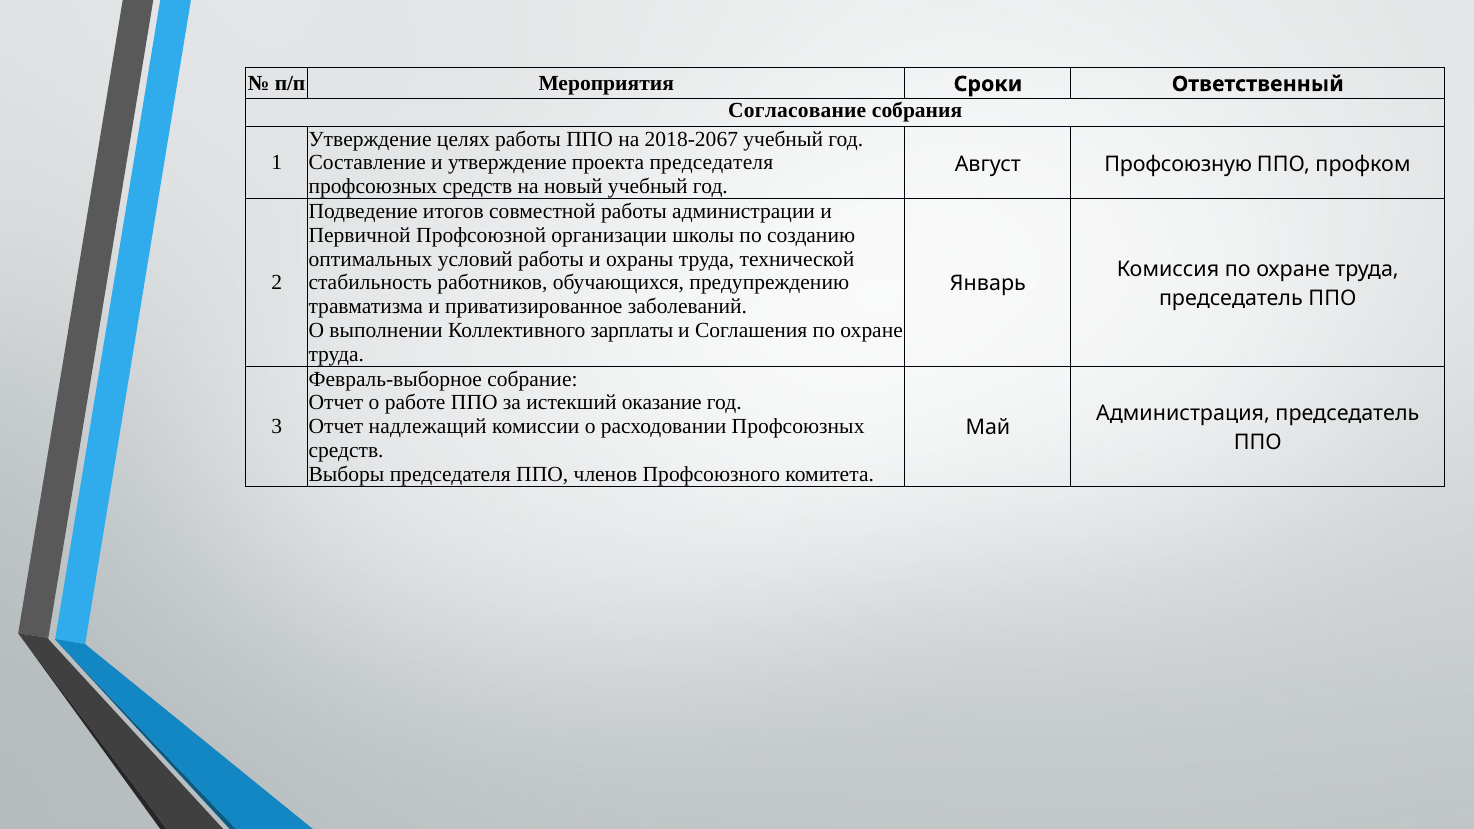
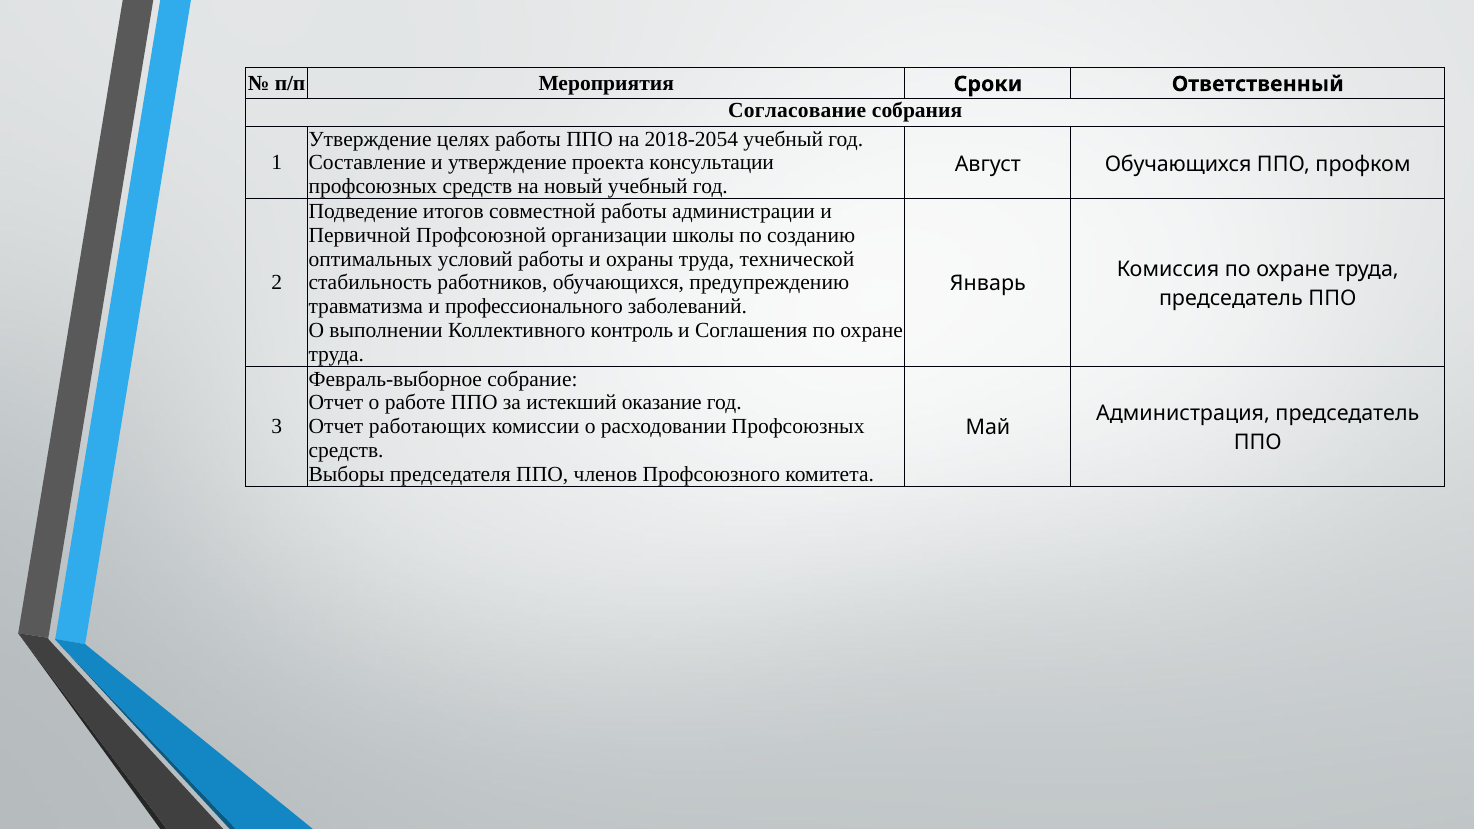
2018-2067: 2018-2067 -> 2018-2054
проекта председателя: председателя -> консультации
Август Профсоюзную: Профсоюзную -> Обучающихся
приватизированное: приватизированное -> профессионального
зарплаты: зарплаты -> контроль
надлежащий: надлежащий -> работающих
